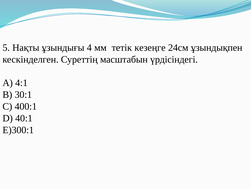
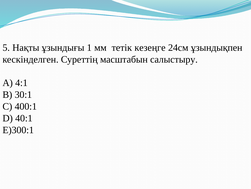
4: 4 -> 1
үрдісіндегі: үрдісіндегі -> салыстыру
